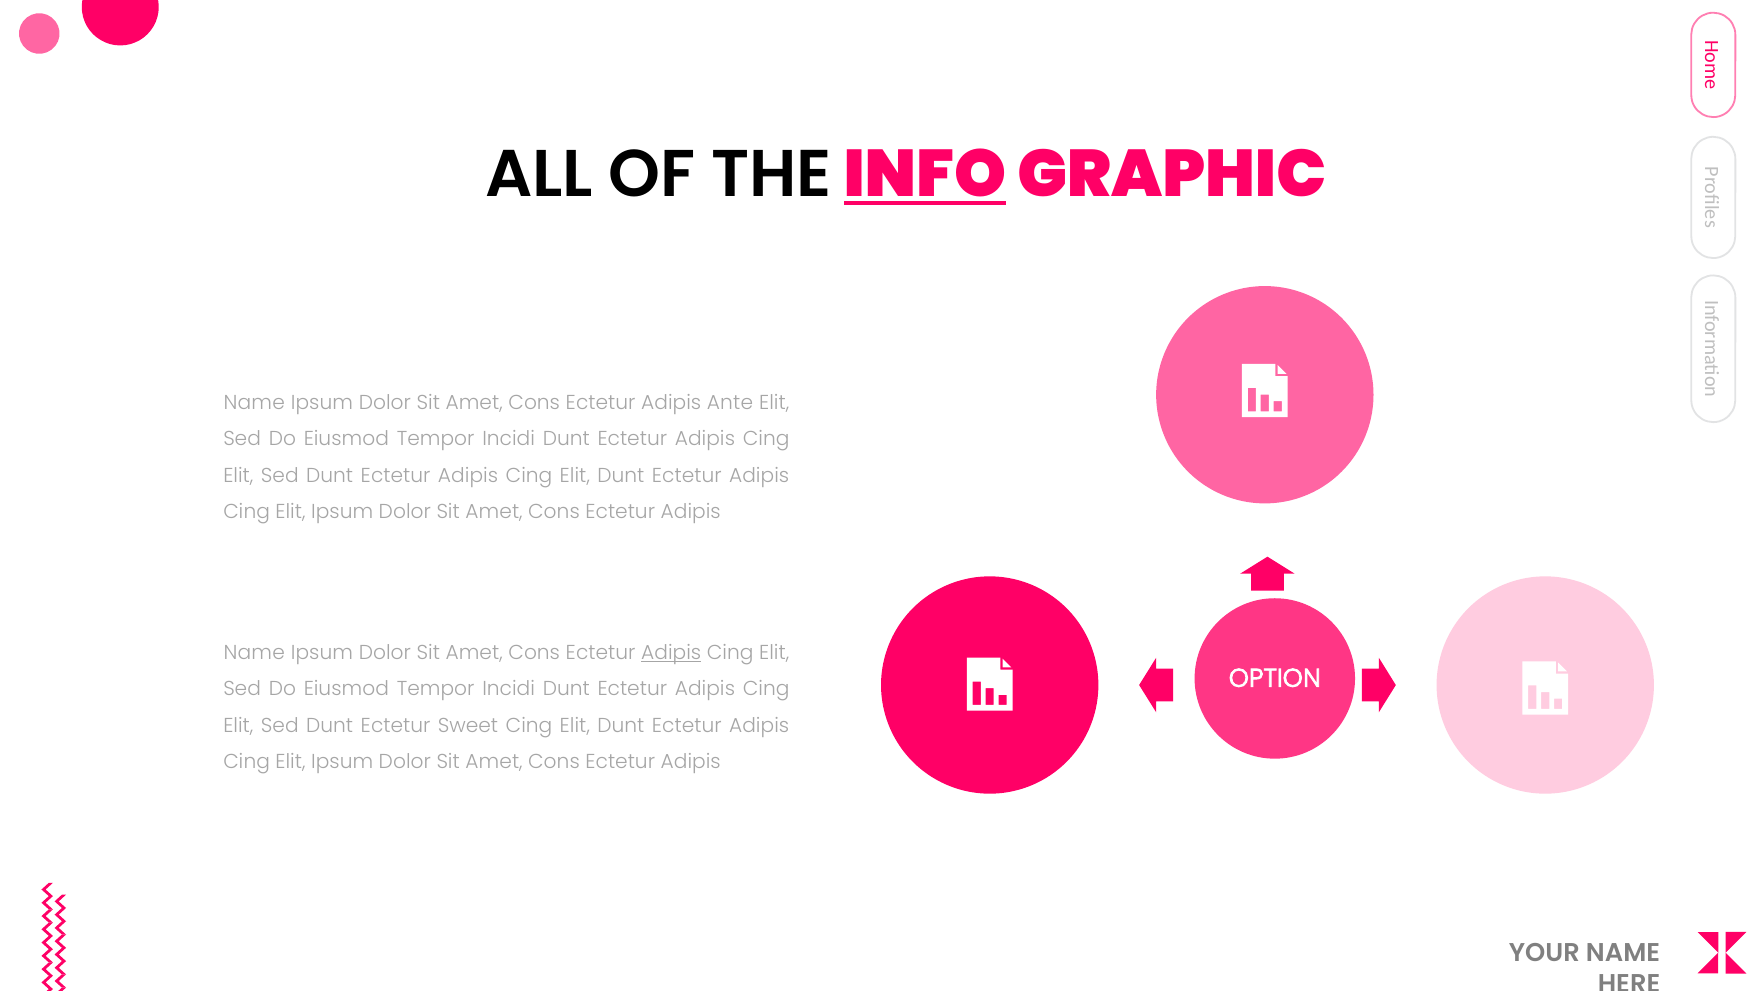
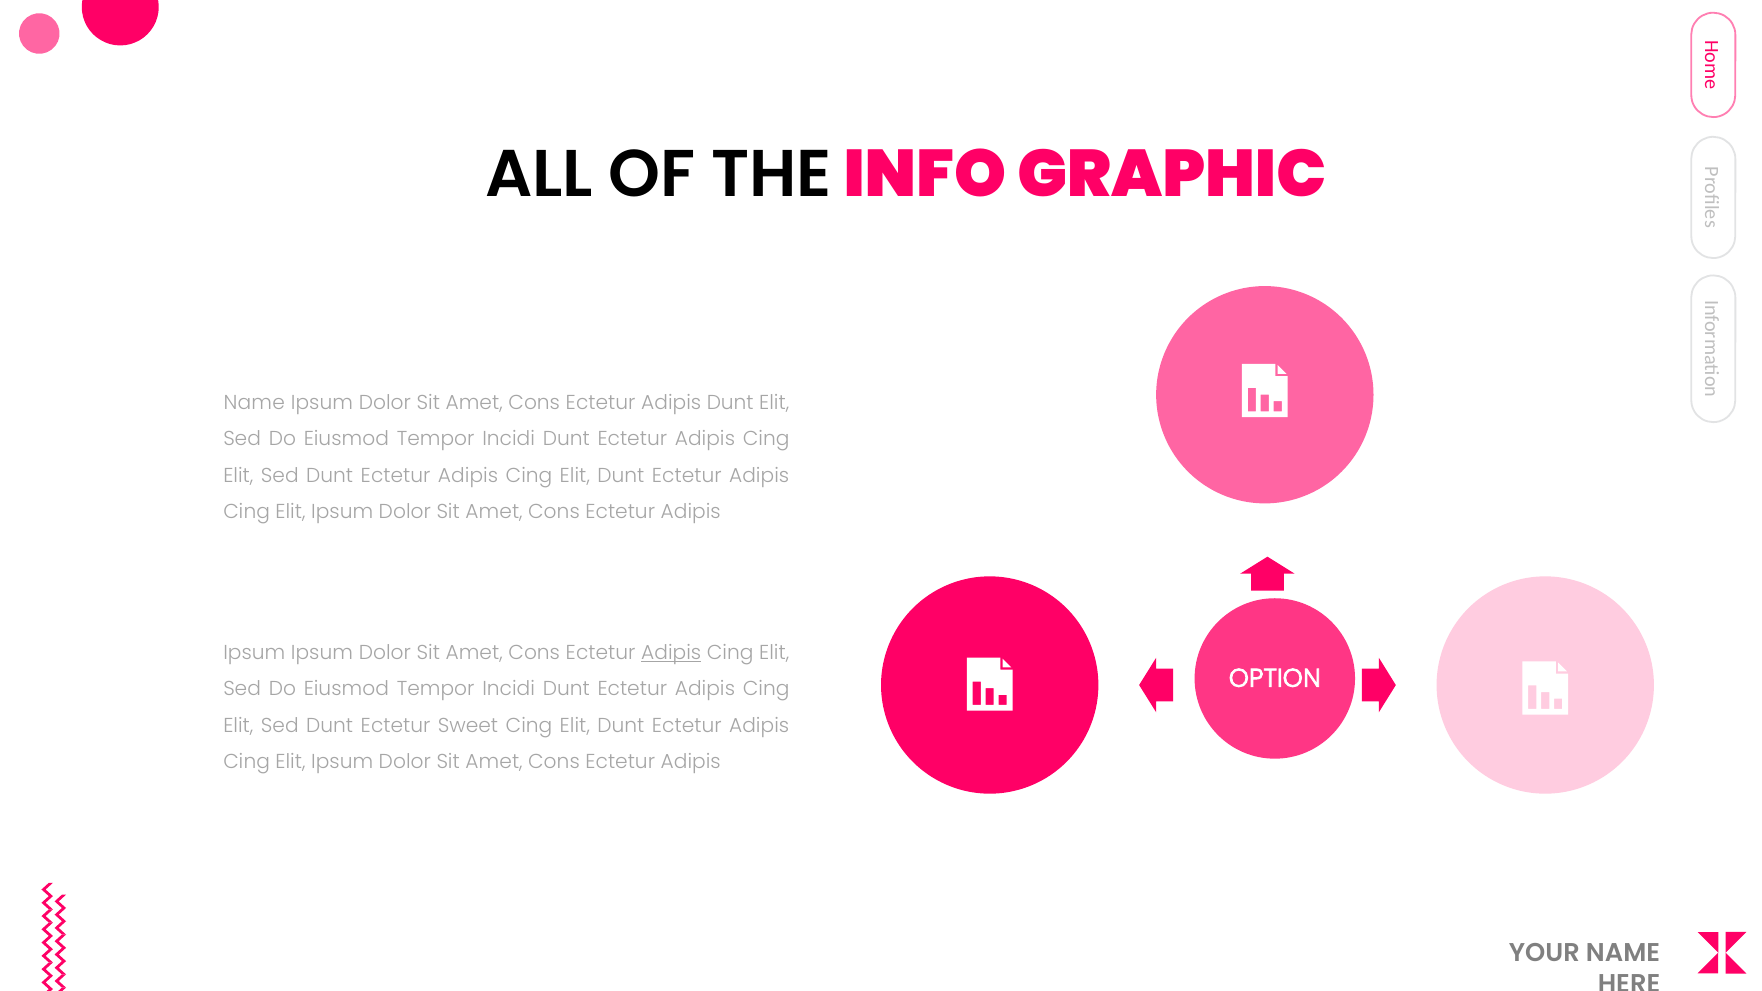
INFO underline: present -> none
Adipis Ante: Ante -> Dunt
Name at (254, 653): Name -> Ipsum
